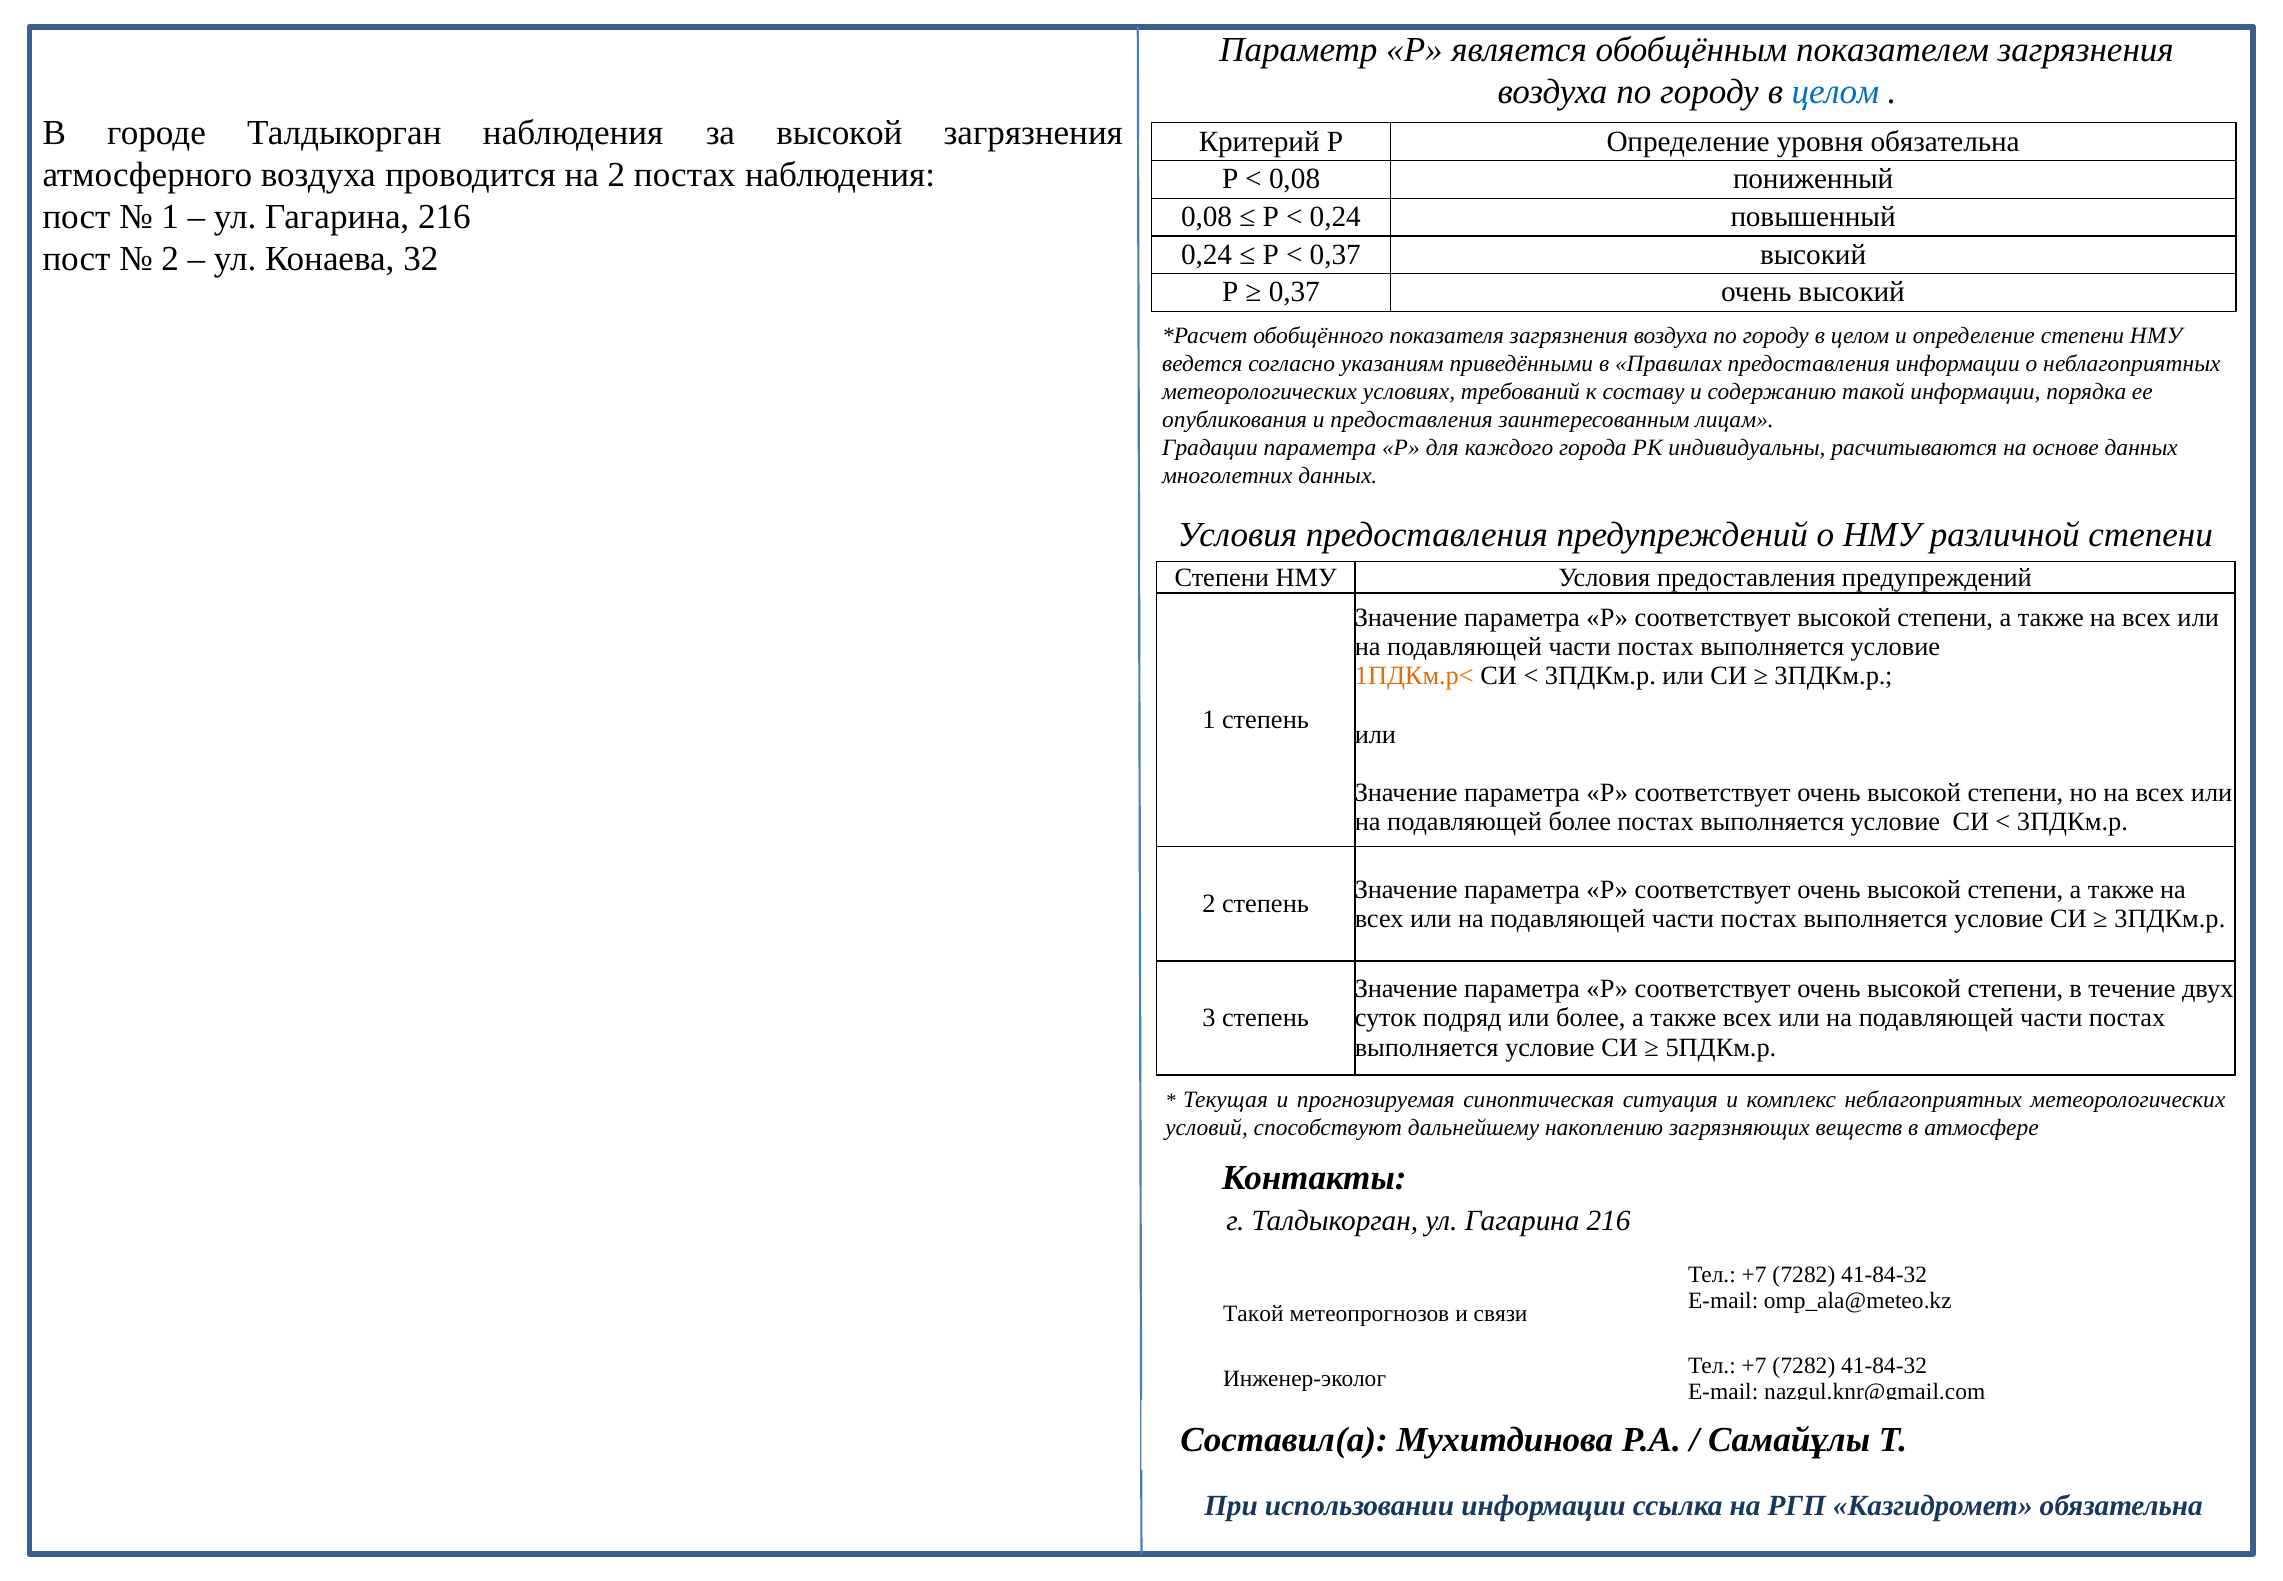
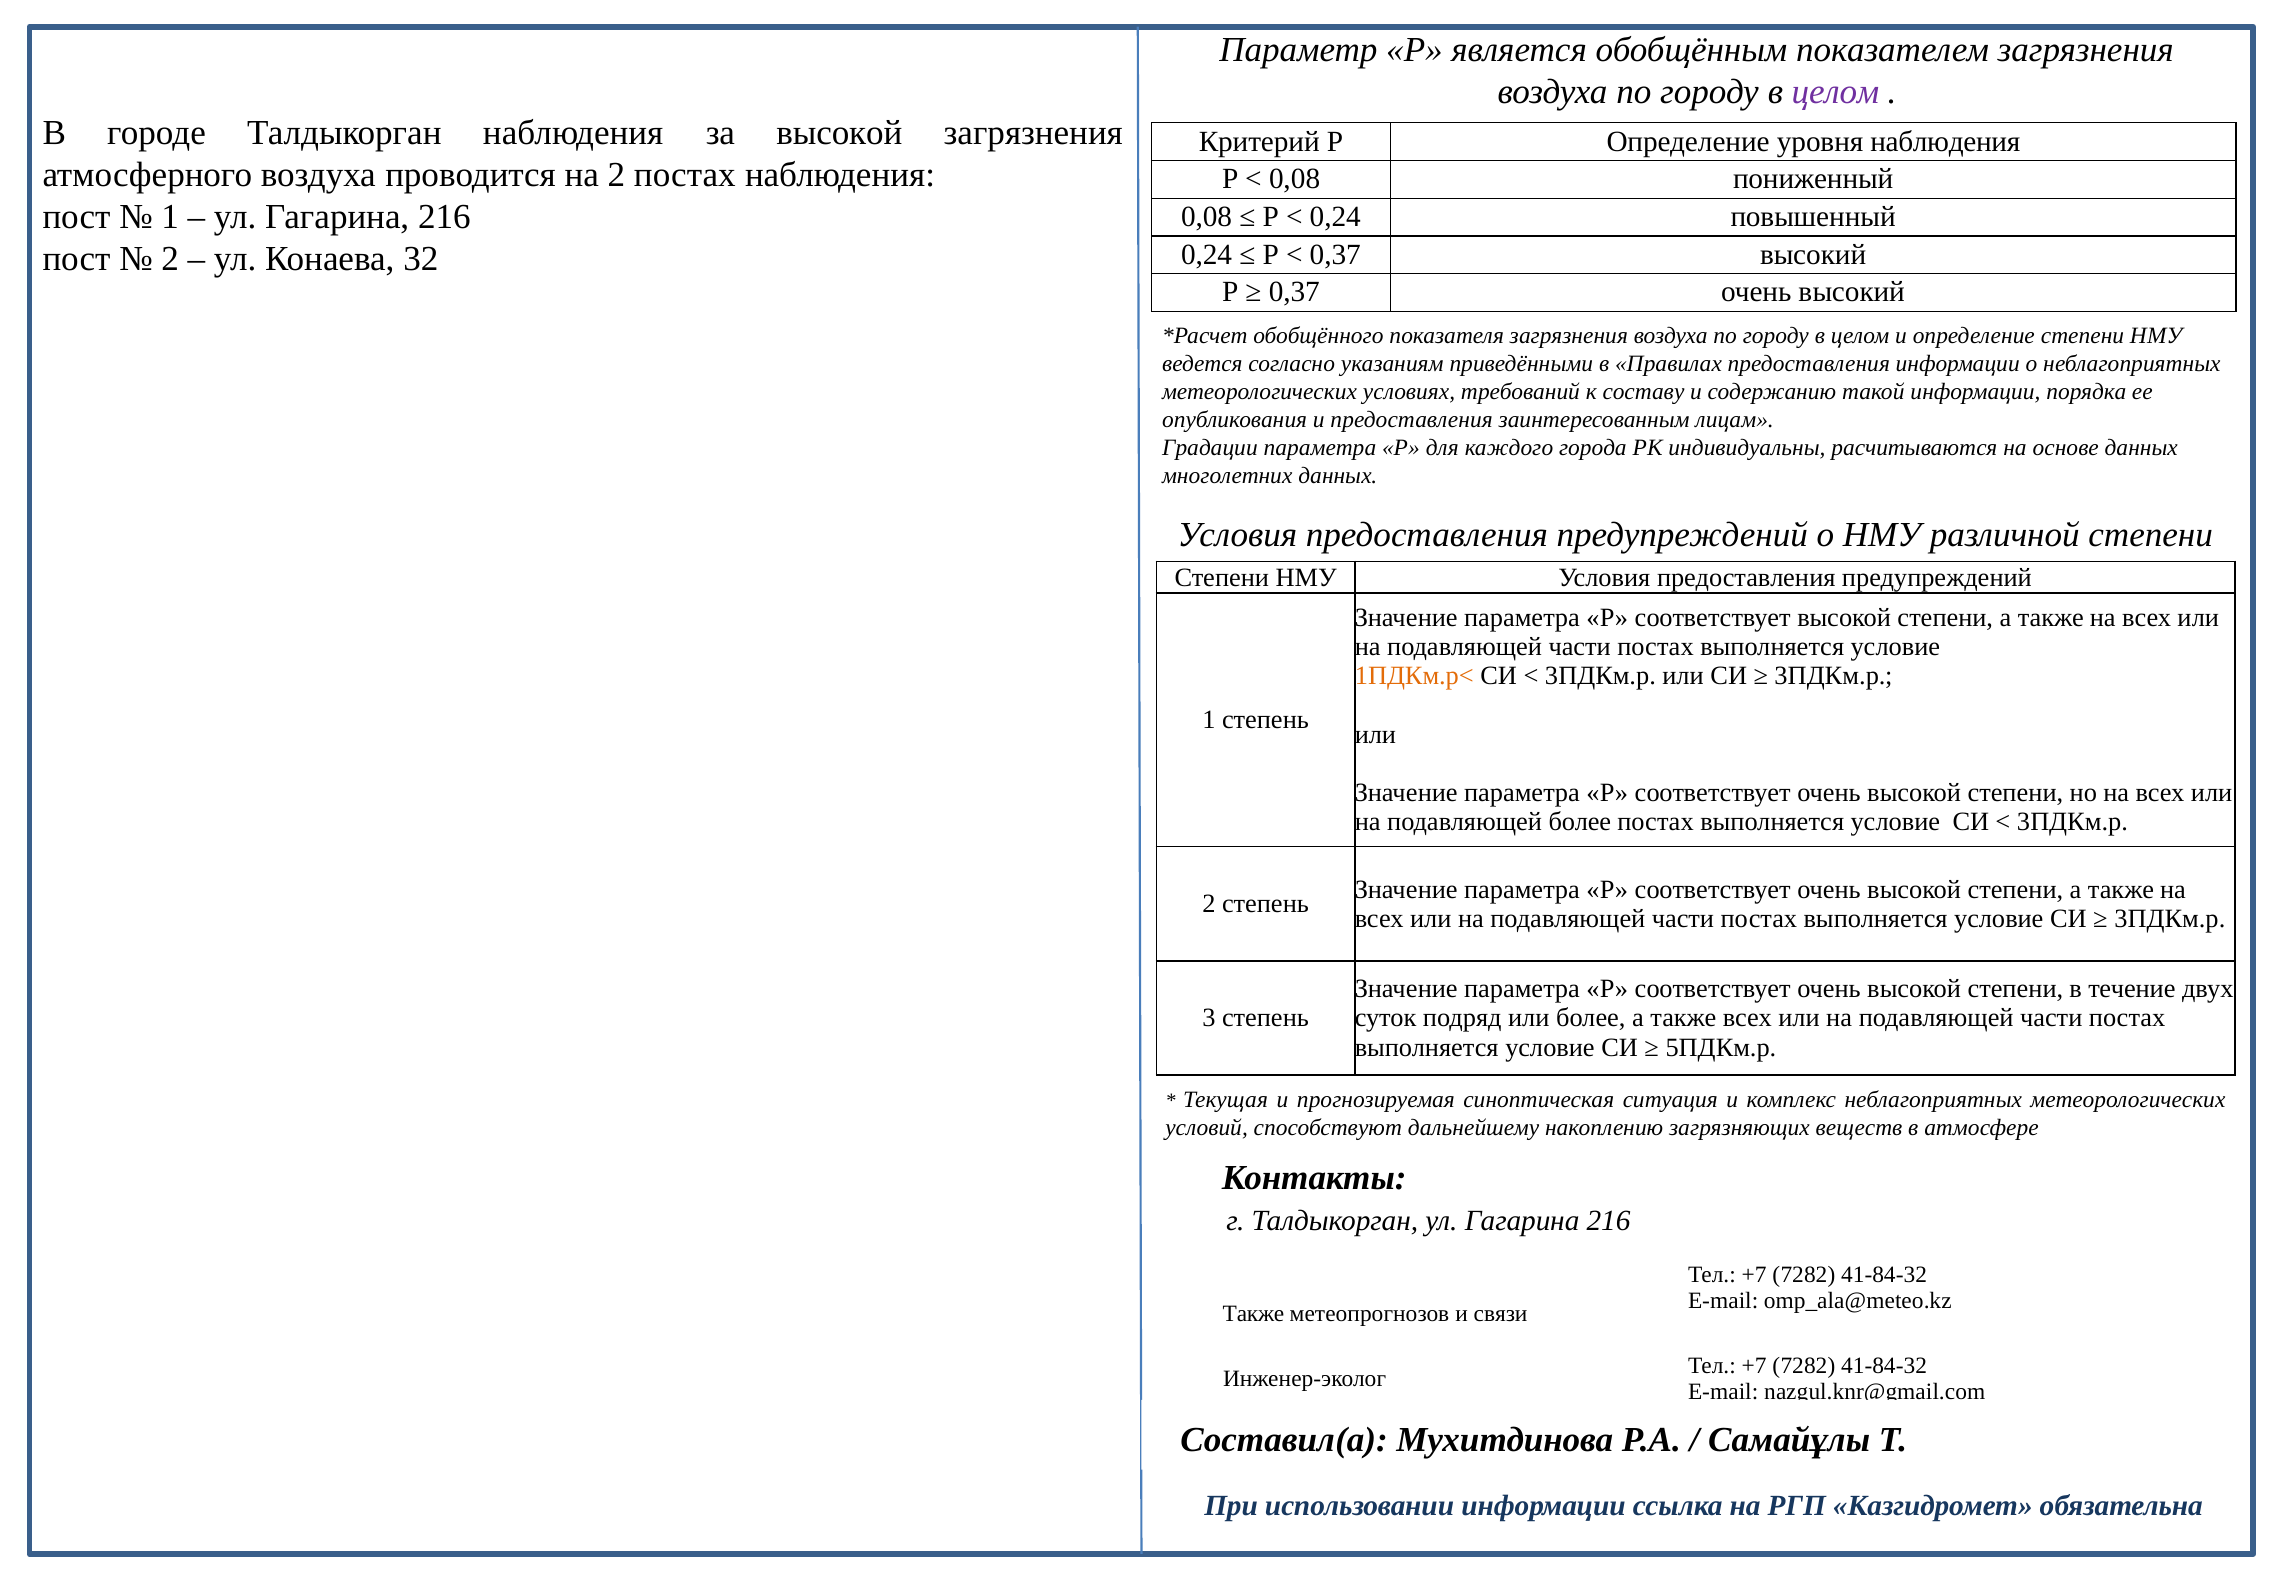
целом at (1835, 92) colour: blue -> purple
уровня обязательна: обязательна -> наблюдения
Такой at (1253, 1313): Такой -> Также
